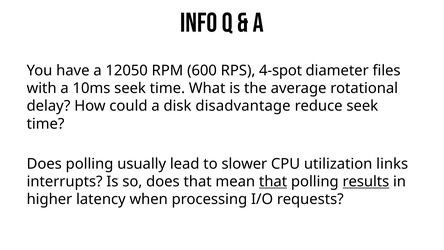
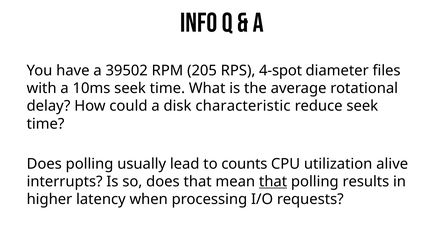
12050: 12050 -> 39502
600: 600 -> 205
disadvantage: disadvantage -> characteristic
slower: slower -> counts
links: links -> alive
results underline: present -> none
